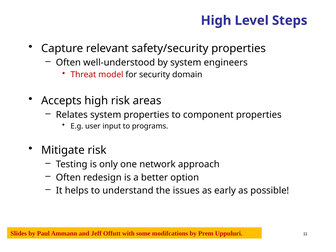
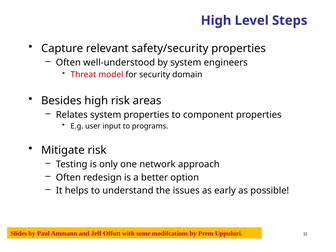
Accepts: Accepts -> Besides
